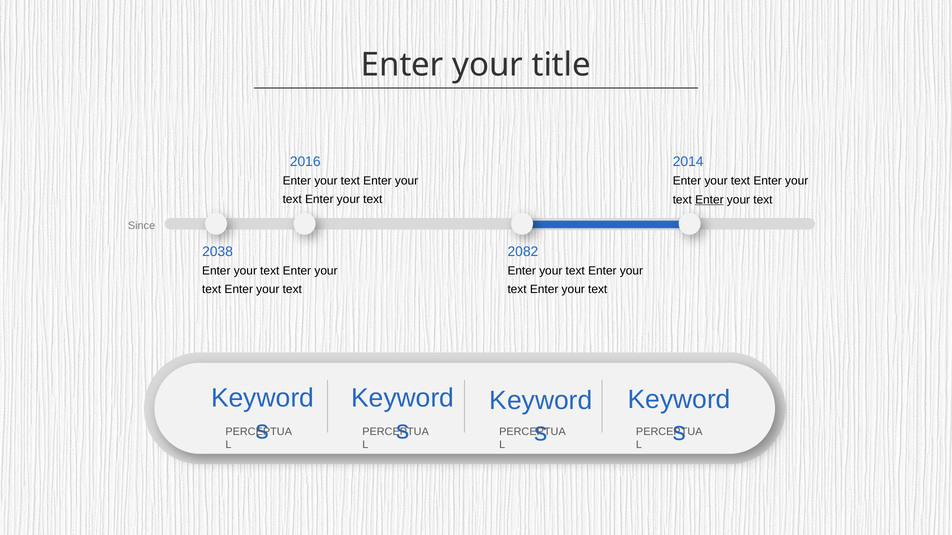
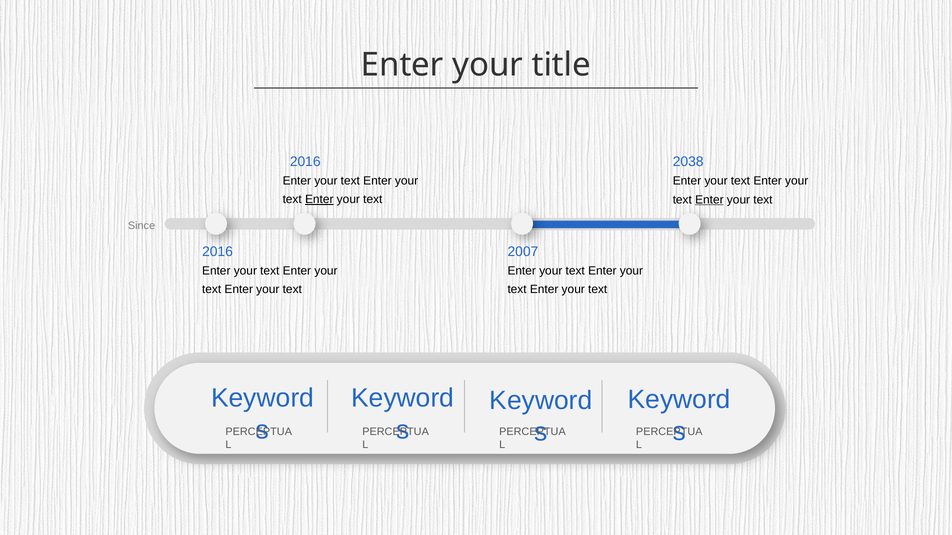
2014: 2014 -> 2038
Enter at (319, 200) underline: none -> present
2038 at (217, 252): 2038 -> 2016
2082: 2082 -> 2007
